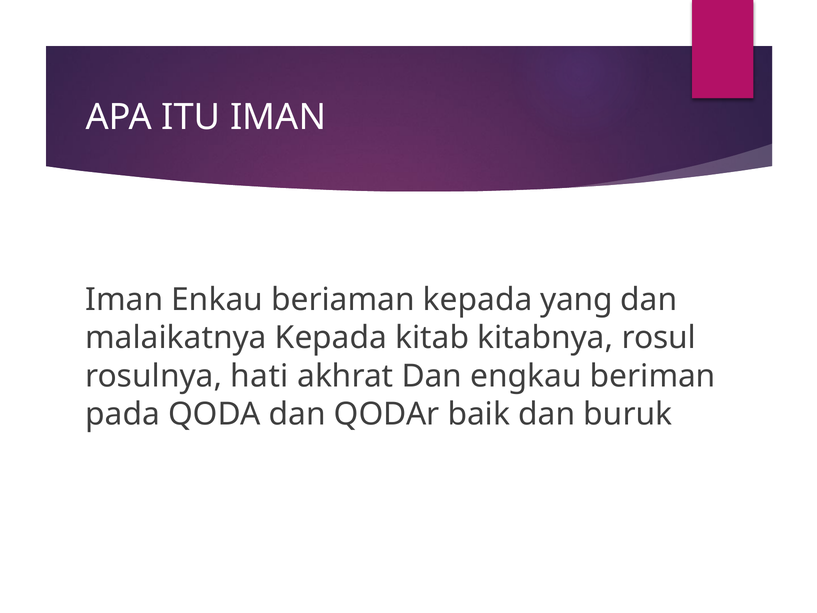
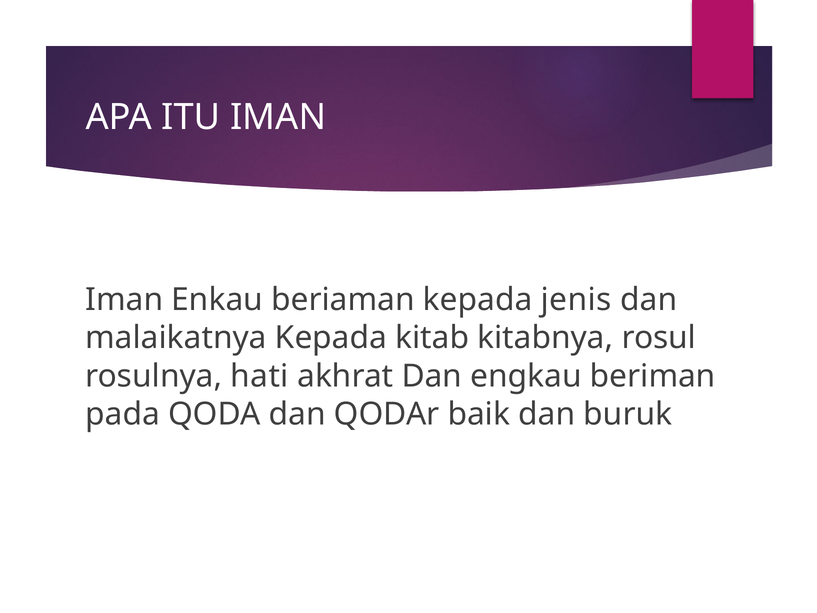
yang: yang -> jenis
